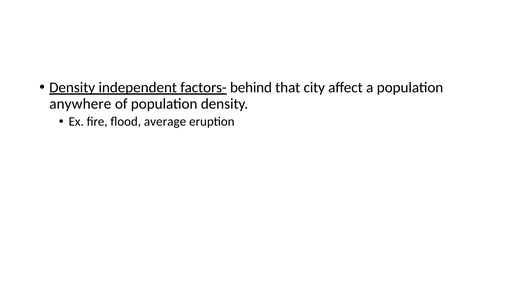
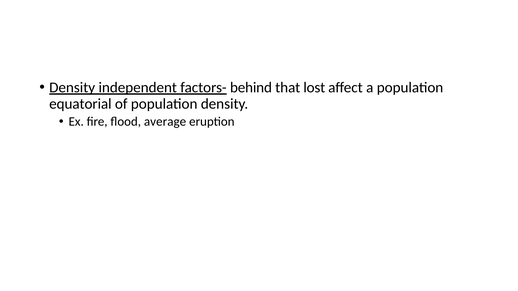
city: city -> lost
anywhere: anywhere -> equatorial
